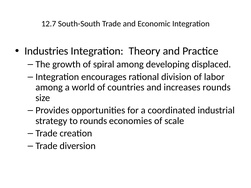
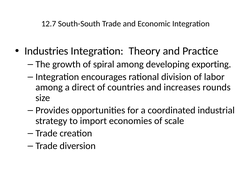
displaced: displaced -> exporting
world: world -> direct
to rounds: rounds -> import
